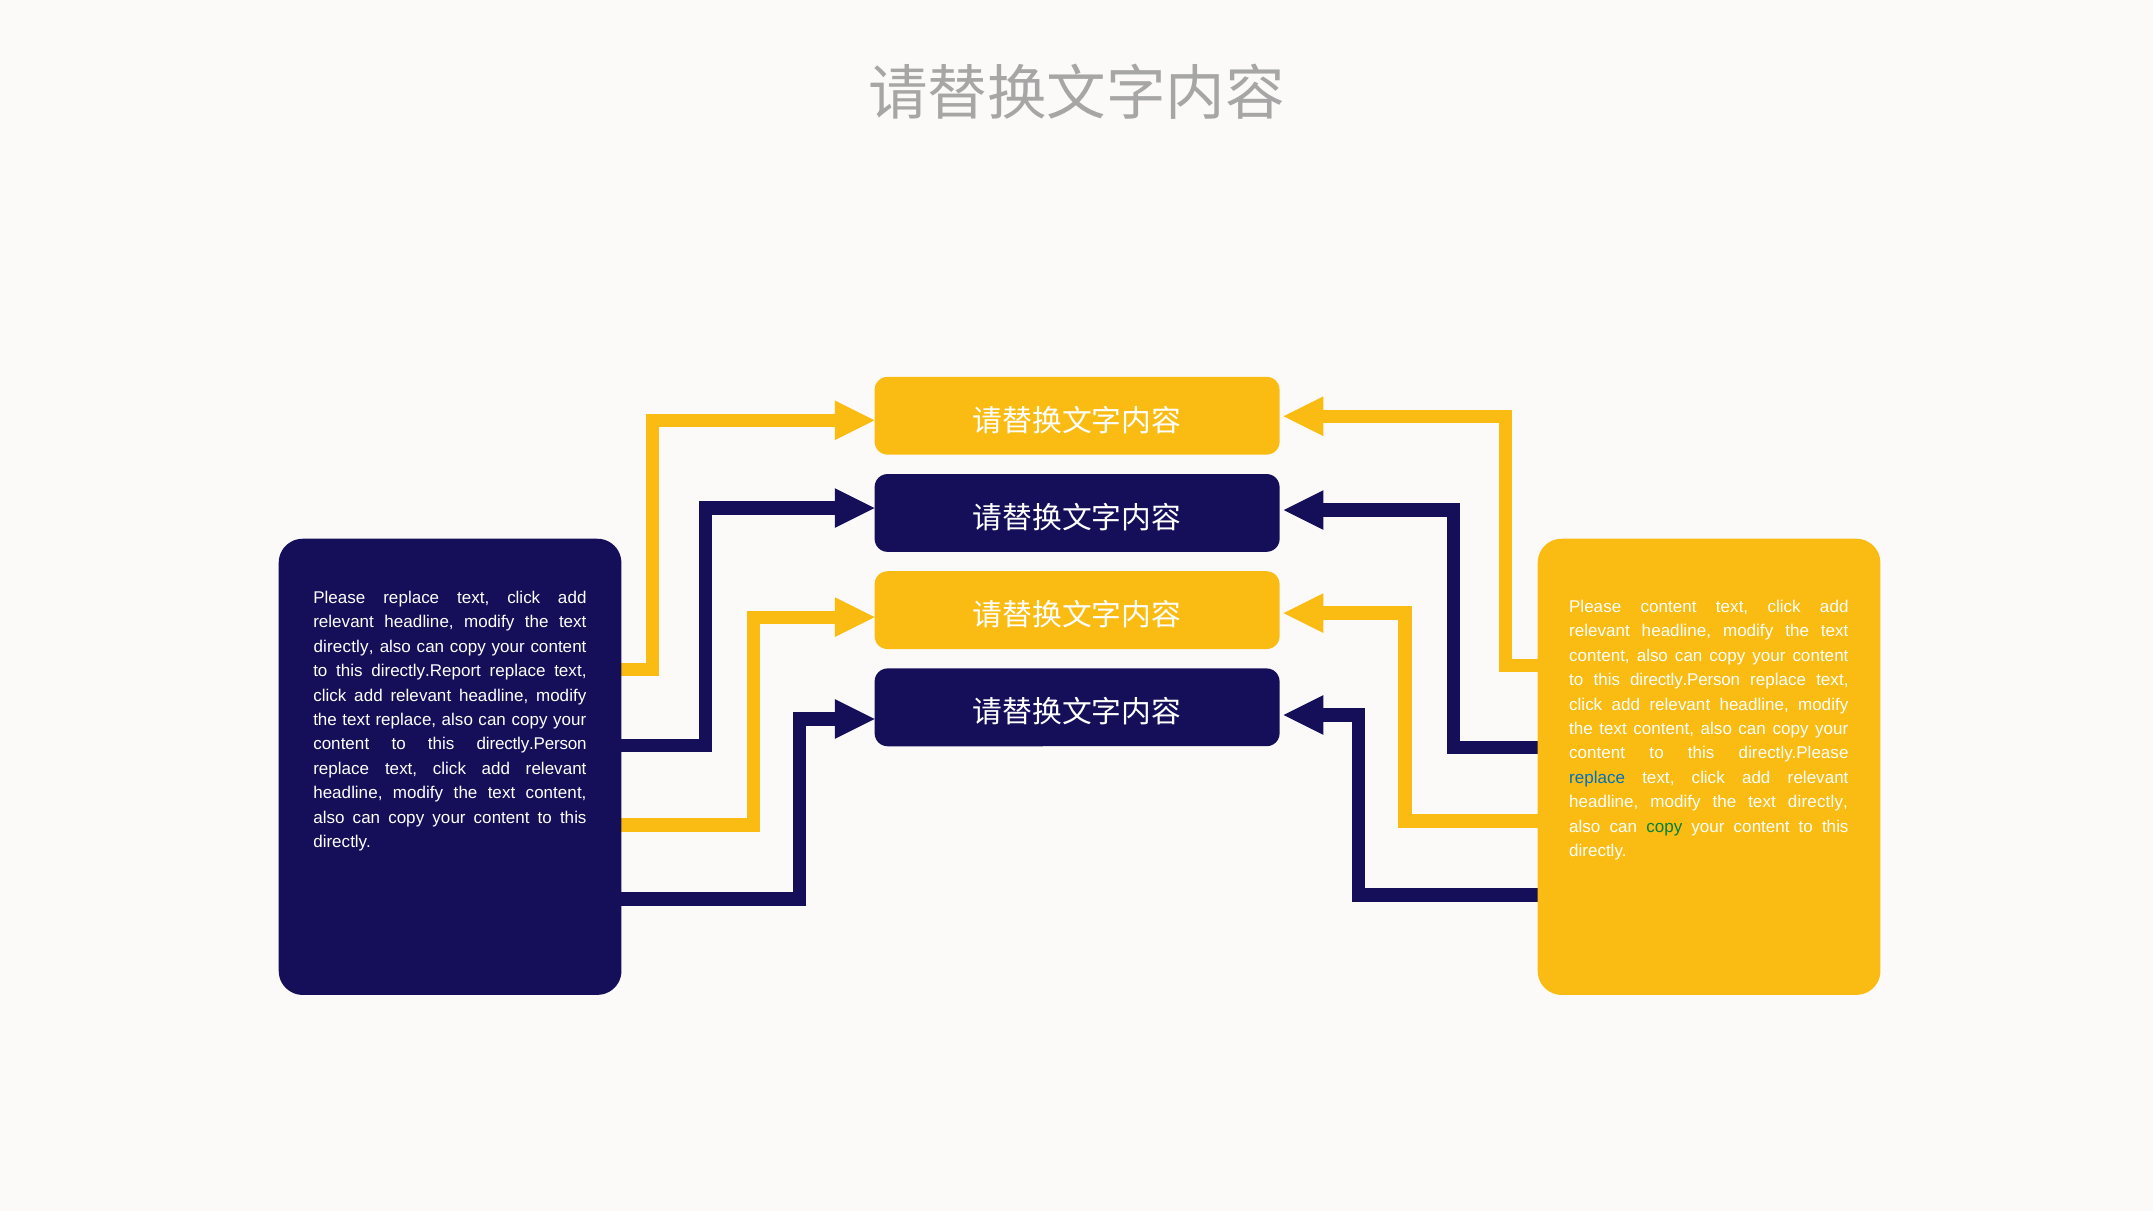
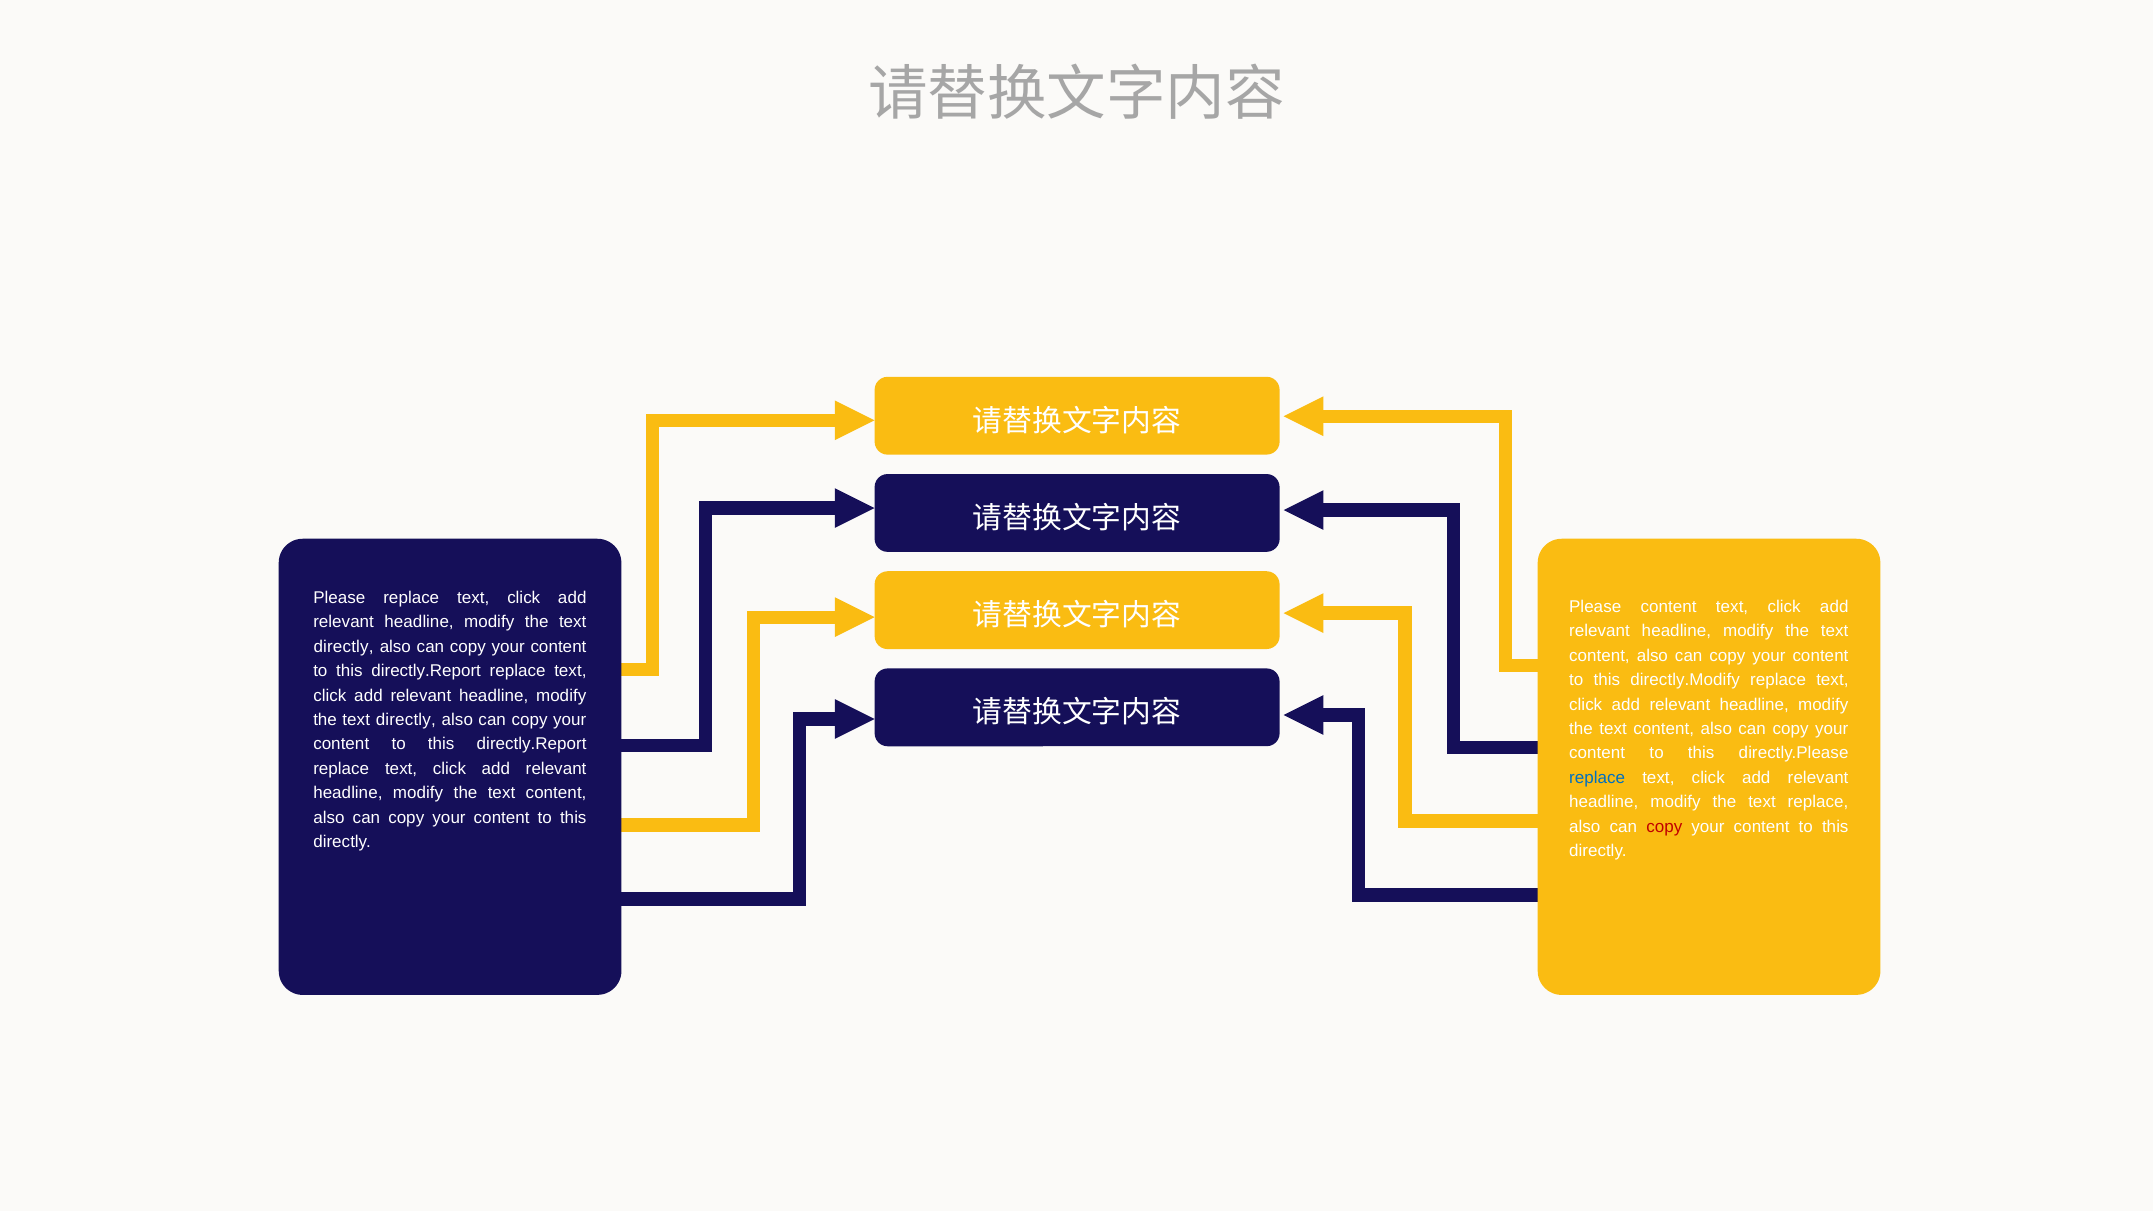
directly.Person at (1685, 680): directly.Person -> directly.Modify
replace at (406, 720): replace -> directly
directly.Person at (532, 744): directly.Person -> directly.Report
directly at (1818, 802): directly -> replace
copy at (1664, 827) colour: green -> red
